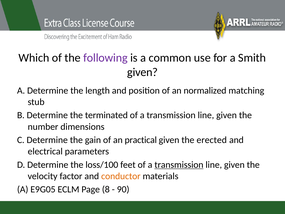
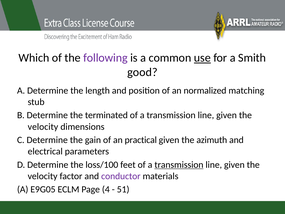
use underline: none -> present
given at (143, 72): given -> good
number at (43, 127): number -> velocity
erected: erected -> azimuth
conductor colour: orange -> purple
8: 8 -> 4
90: 90 -> 51
